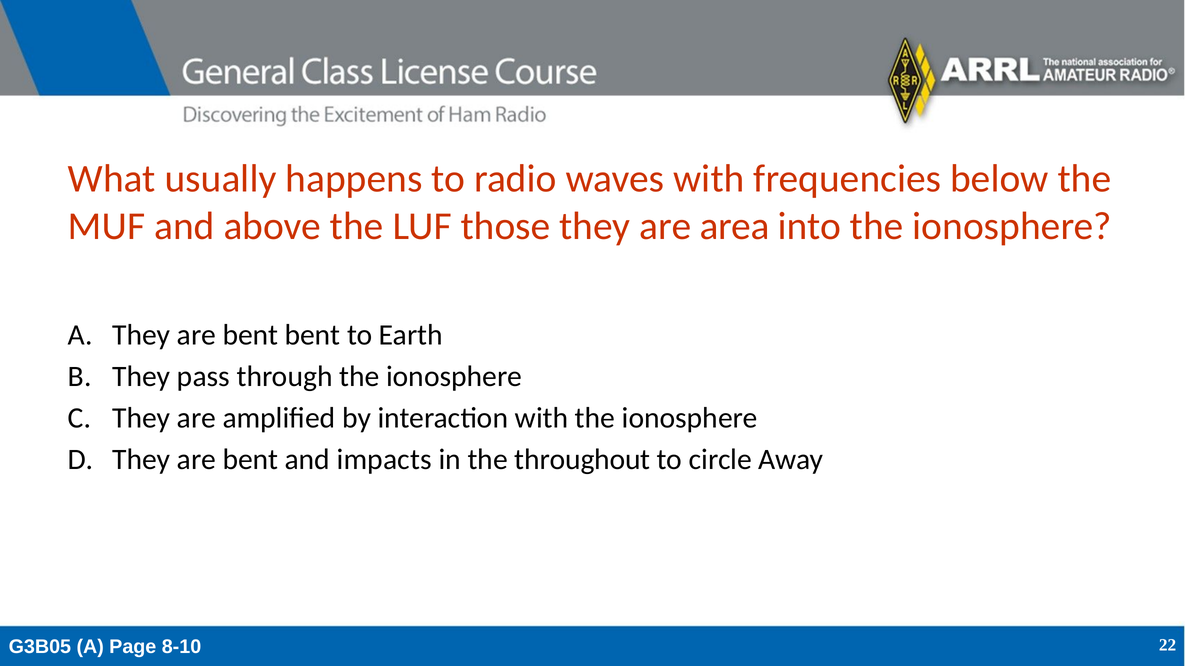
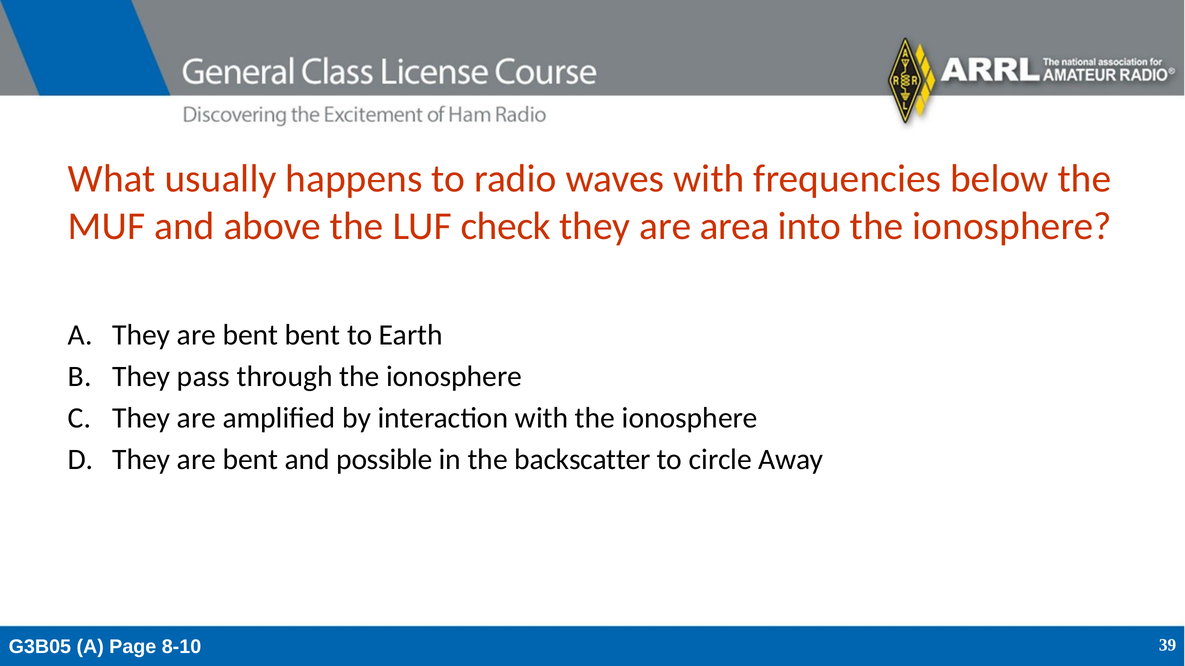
those: those -> check
impacts: impacts -> possible
throughout: throughout -> backscatter
22: 22 -> 39
